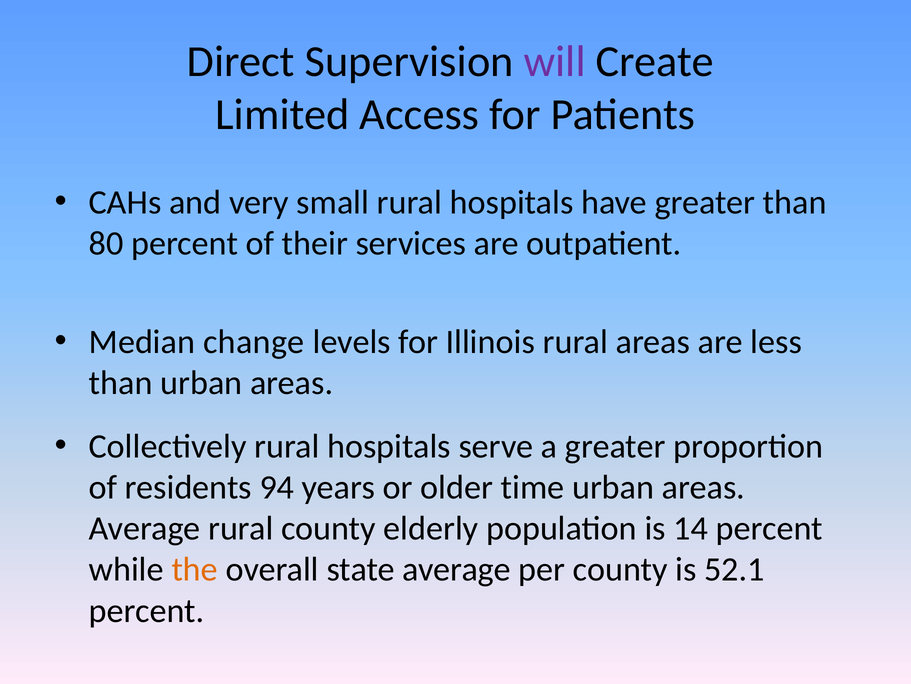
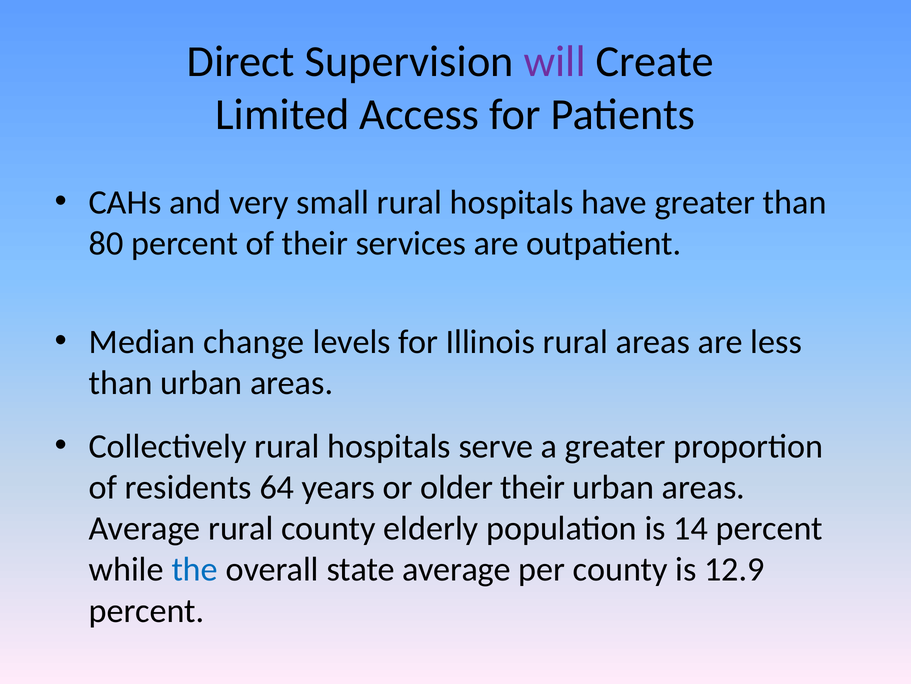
94: 94 -> 64
older time: time -> their
the colour: orange -> blue
52.1: 52.1 -> 12.9
